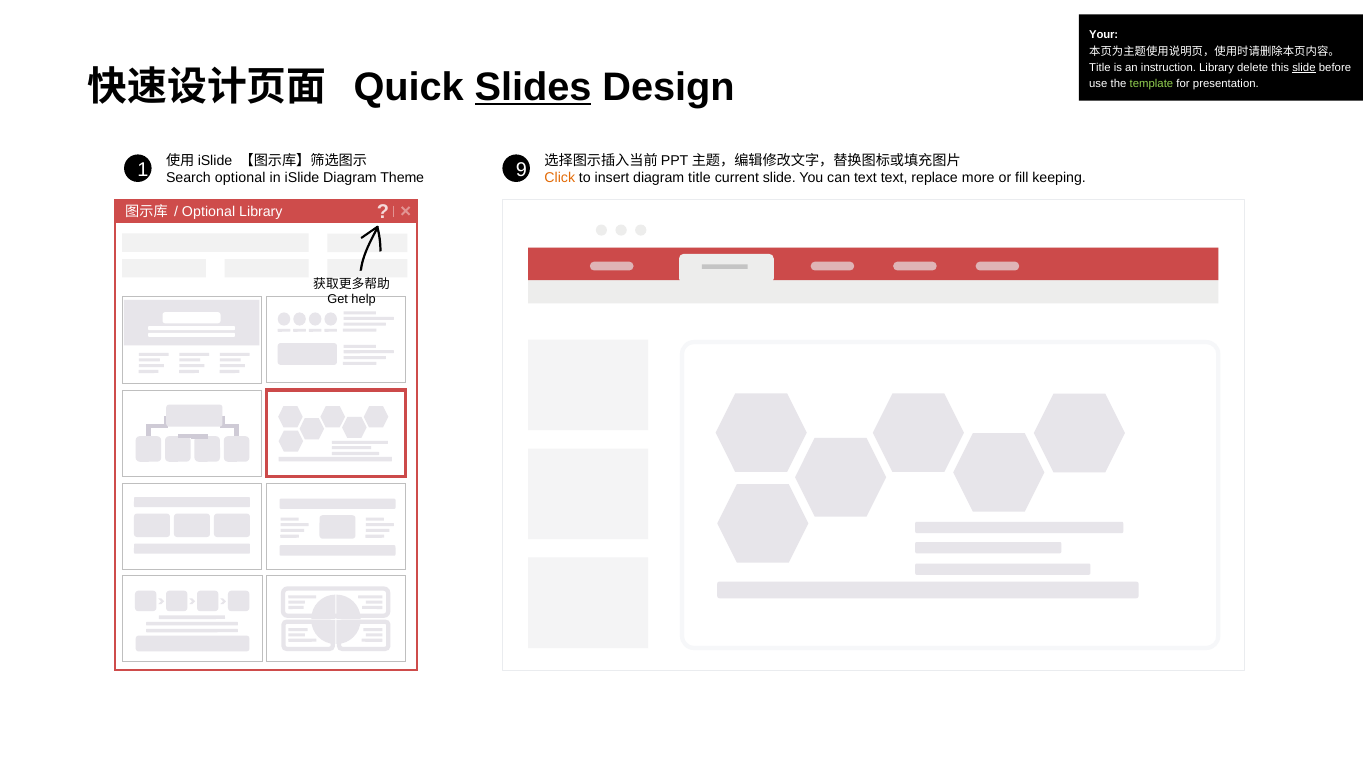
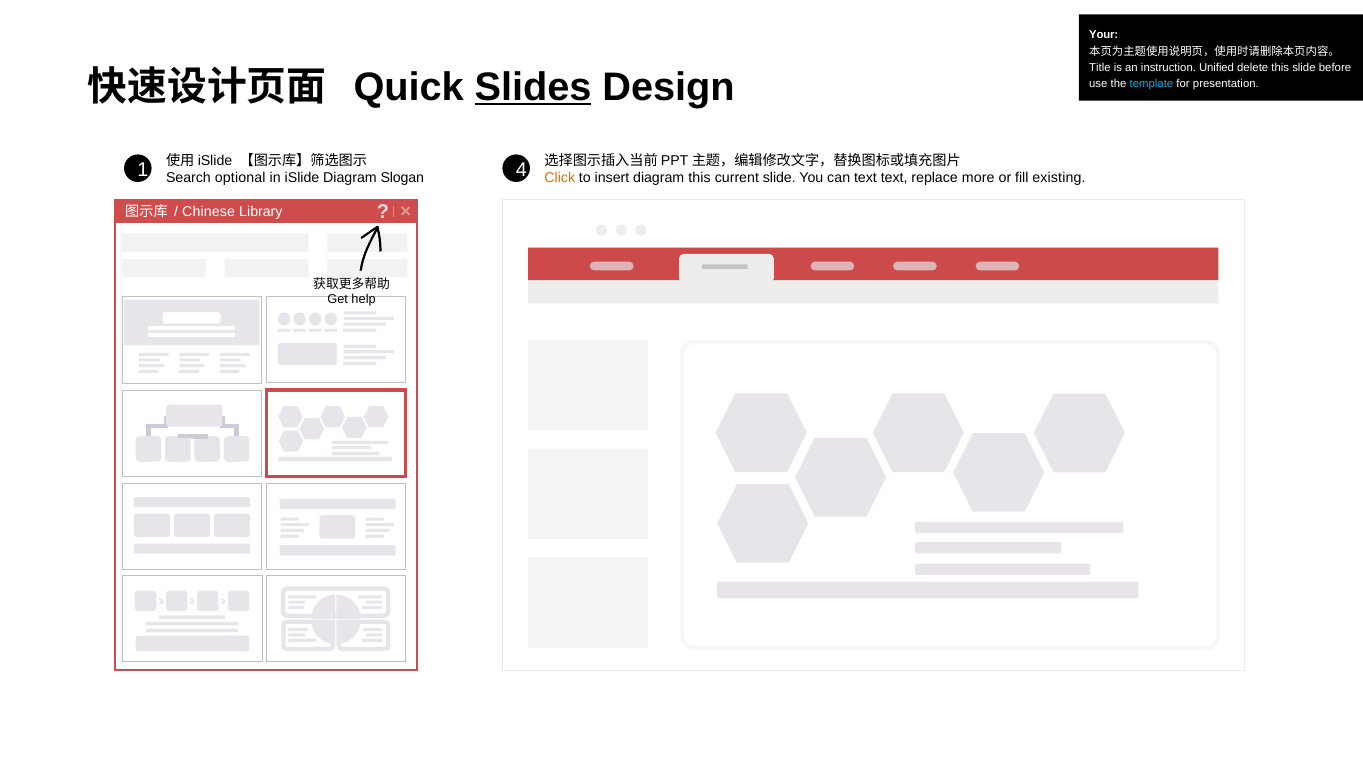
instruction Library: Library -> Unified
slide at (1304, 68) underline: present -> none
template colour: light green -> light blue
9: 9 -> 4
Theme: Theme -> Slogan
diagram title: title -> this
keeping: keeping -> existing
Optional at (209, 212): Optional -> Chinese
